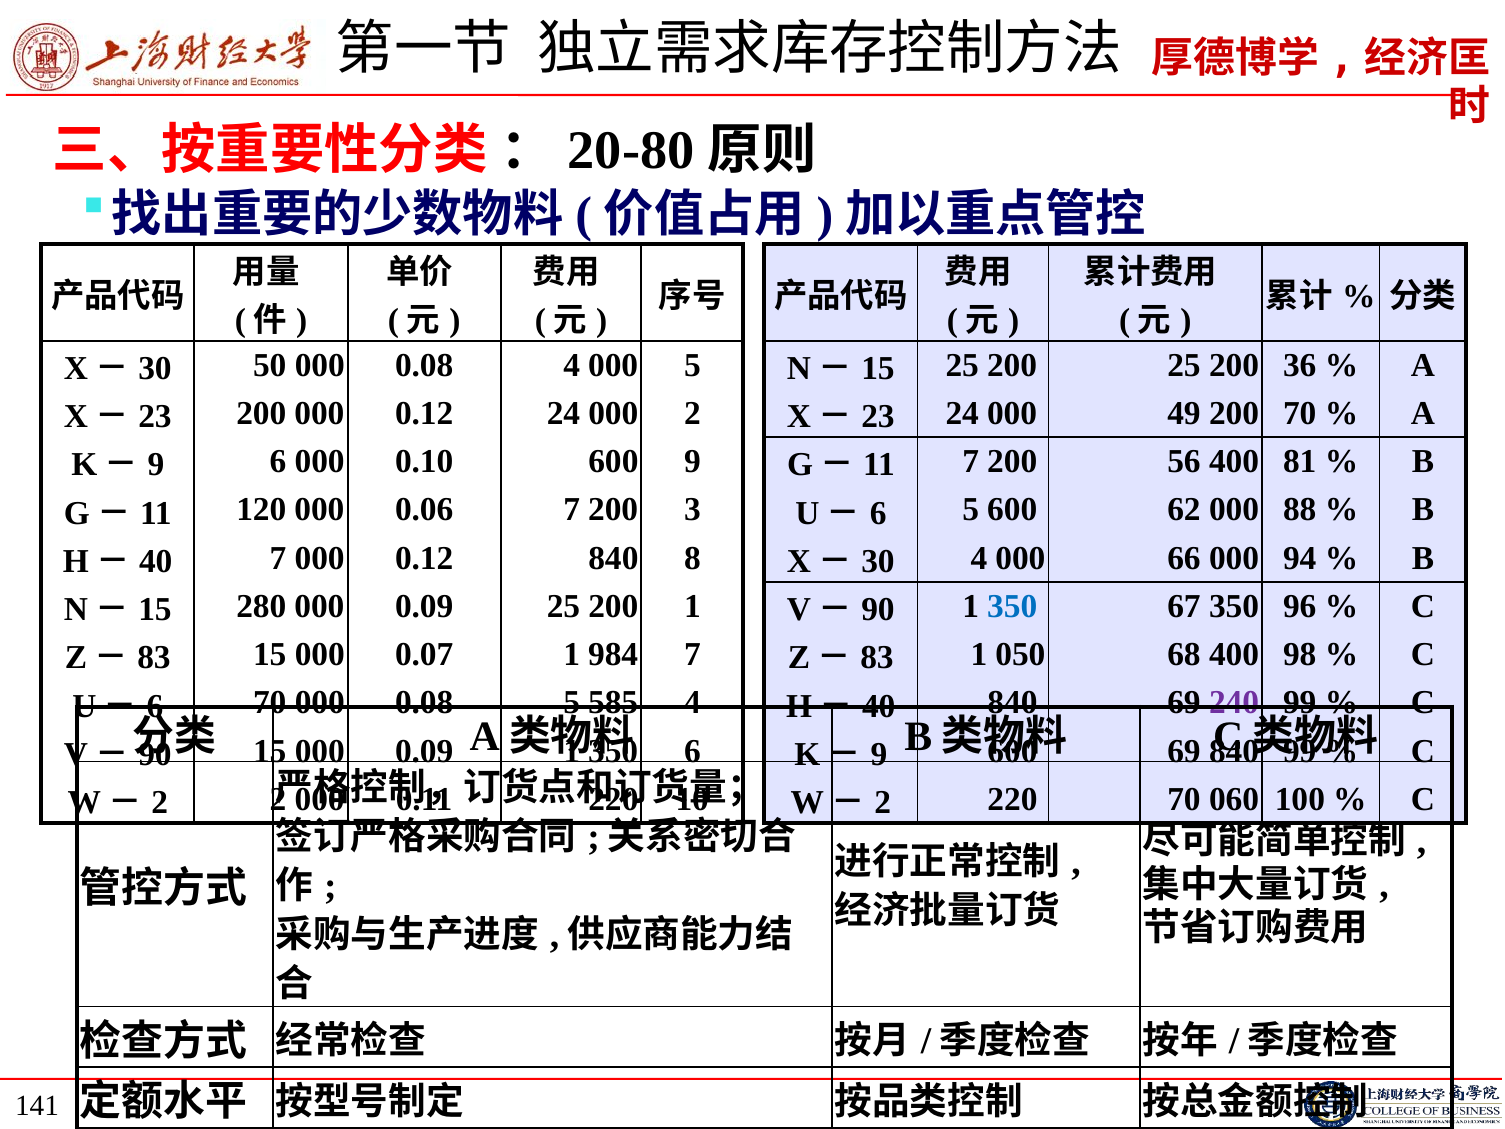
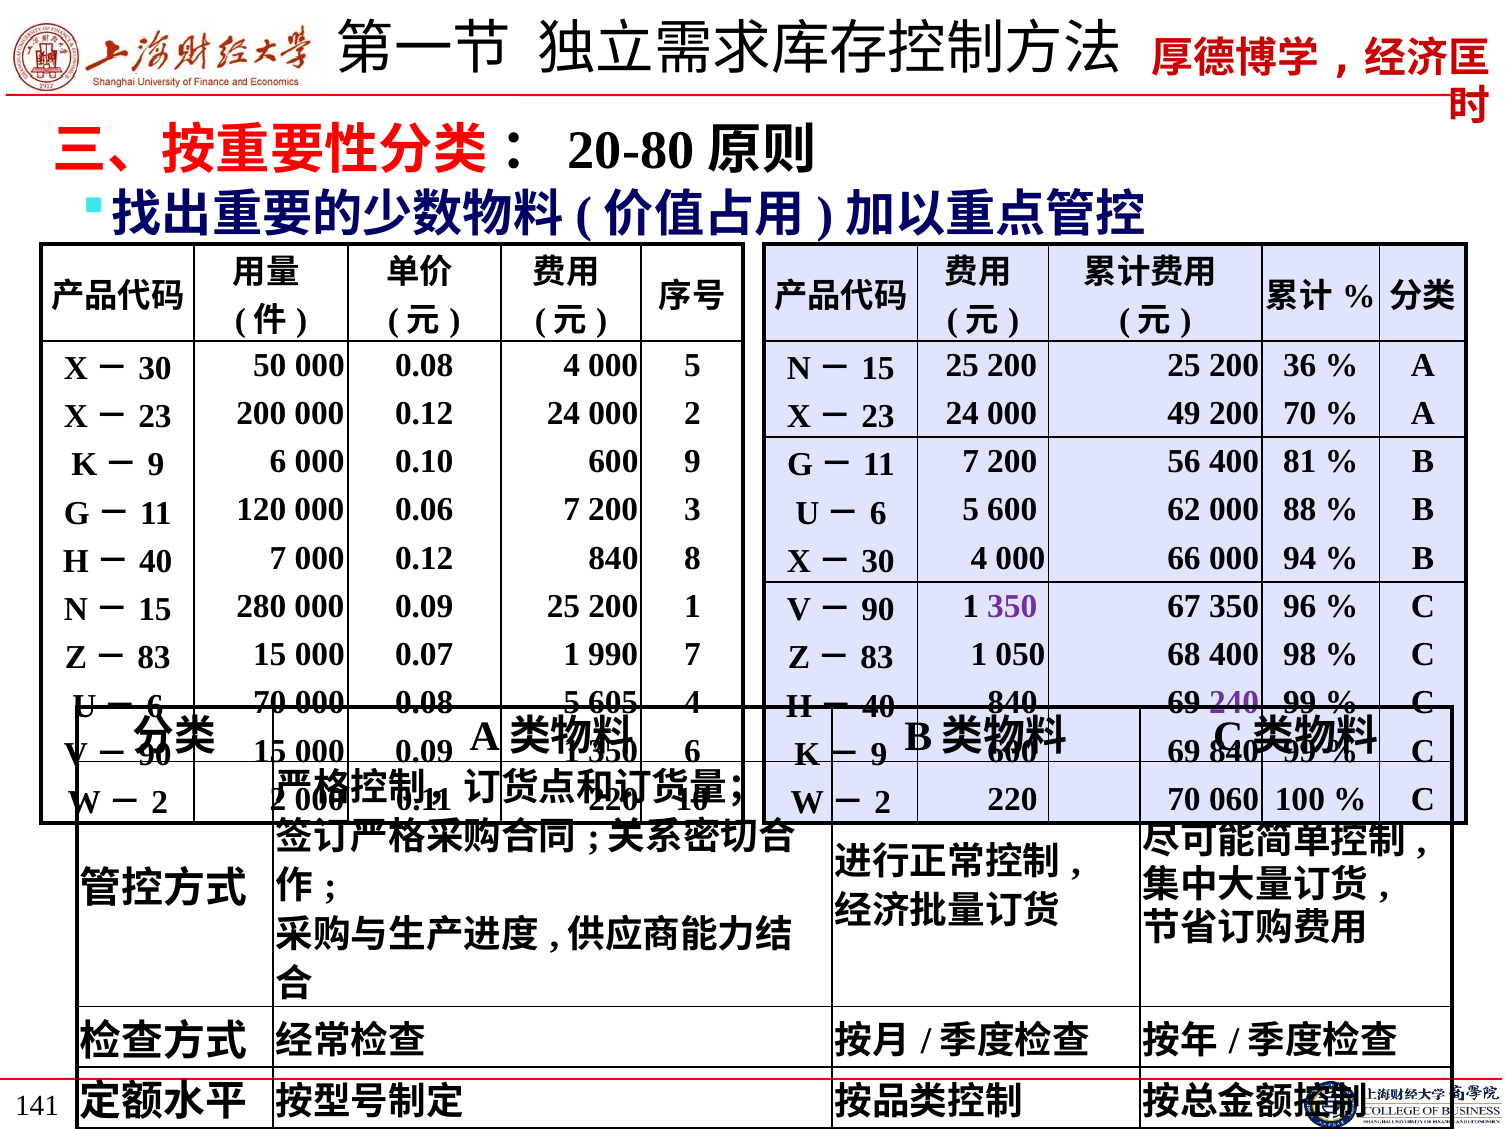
350 at (1012, 606) colour: blue -> purple
984: 984 -> 990
585: 585 -> 605
